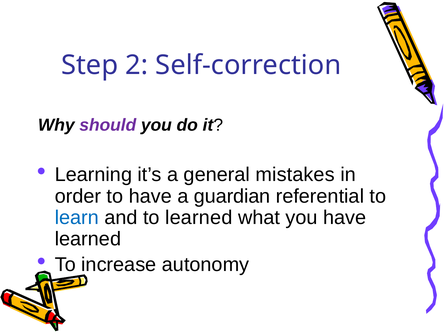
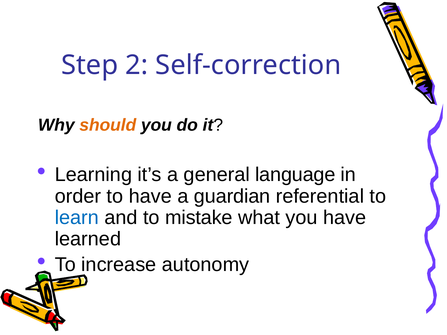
should colour: purple -> orange
mistakes: mistakes -> language
to learned: learned -> mistake
